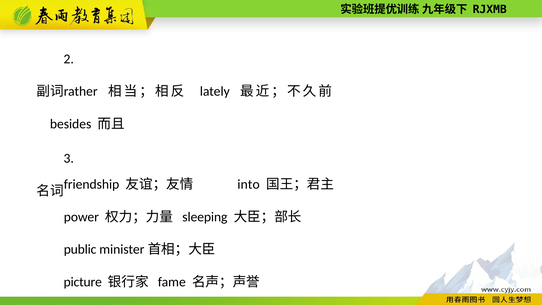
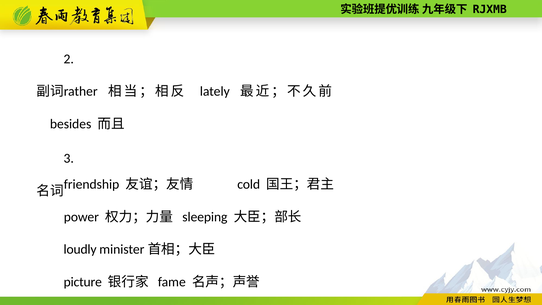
into: into -> cold
public: public -> loudly
